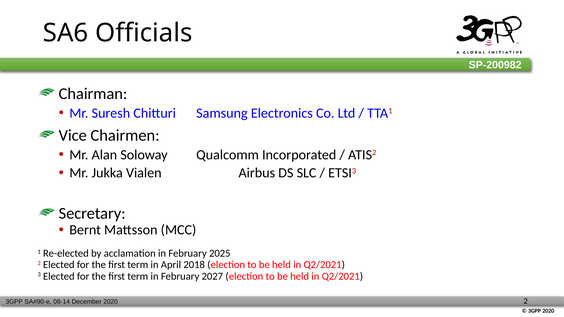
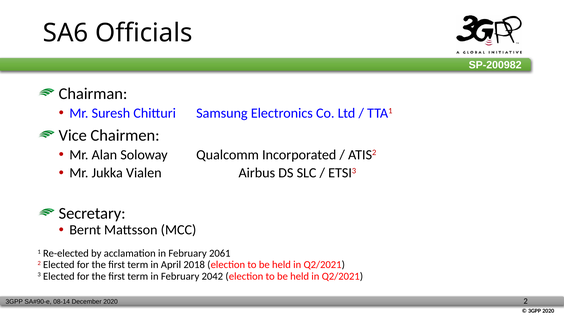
2025: 2025 -> 2061
2027: 2027 -> 2042
